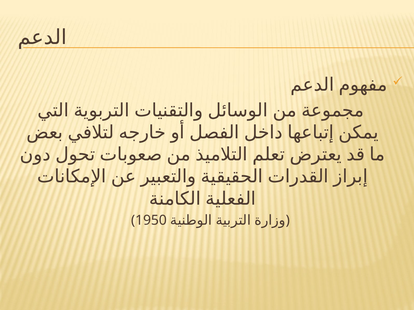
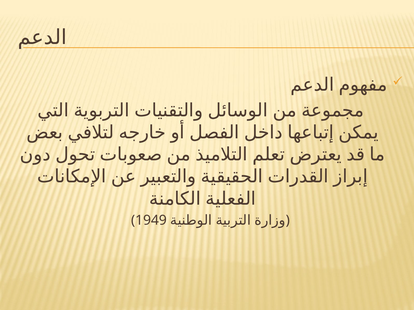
1950: 1950 -> 1949
